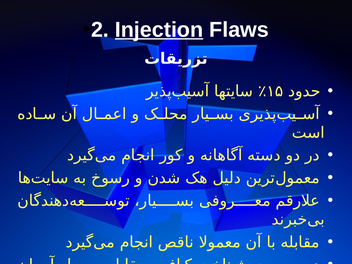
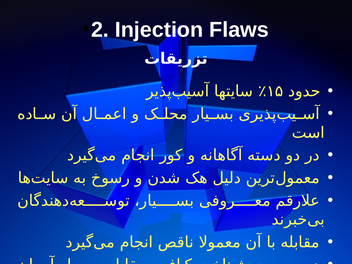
Injection underline: present -> none
